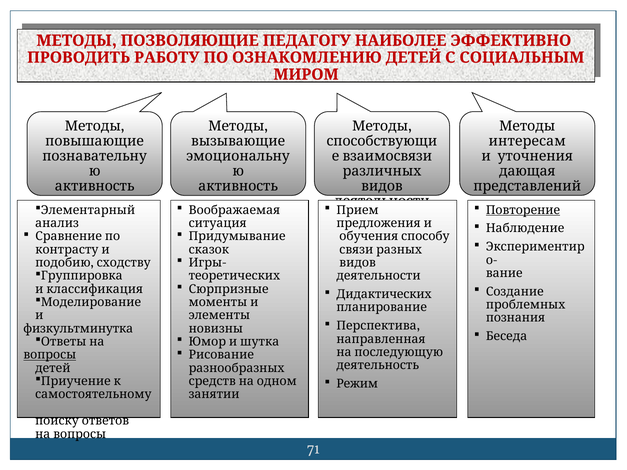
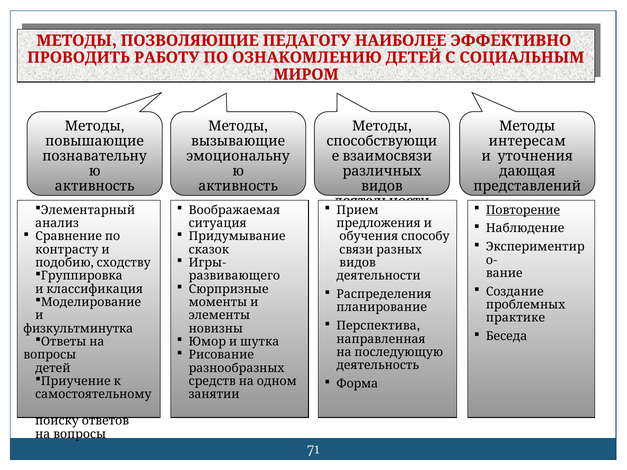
теоретических: теоретических -> развивающего
Дидактических: Дидактических -> Распределения
познания: познания -> практике
вопросы at (50, 355) underline: present -> none
Режим: Режим -> Форма
